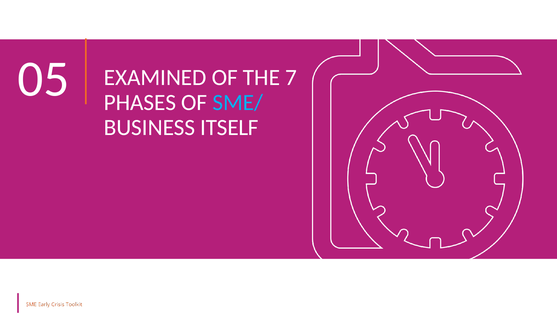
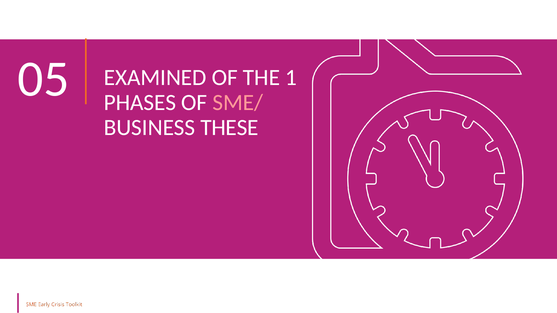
7: 7 -> 1
SME/ colour: light blue -> pink
ITSELF: ITSELF -> THESE
